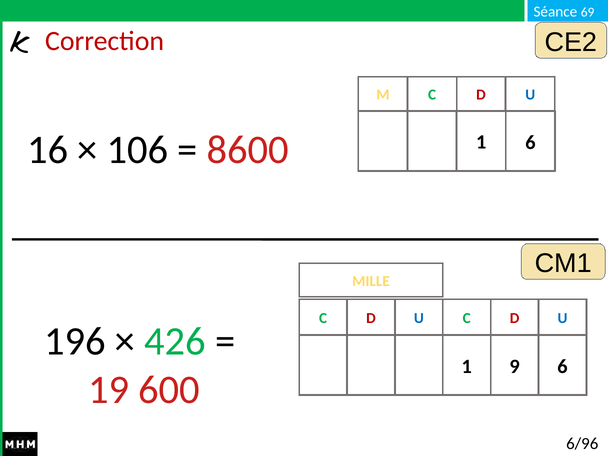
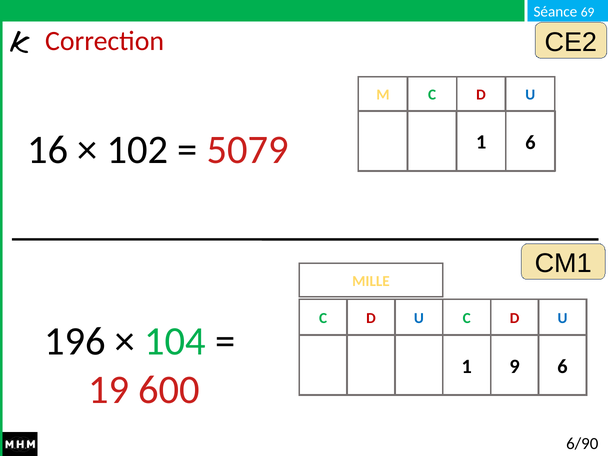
106: 106 -> 102
8600: 8600 -> 5079
426: 426 -> 104
6/96: 6/96 -> 6/90
